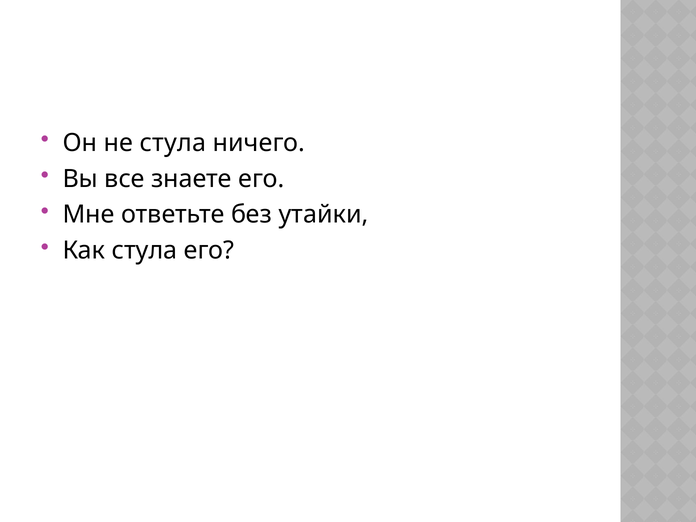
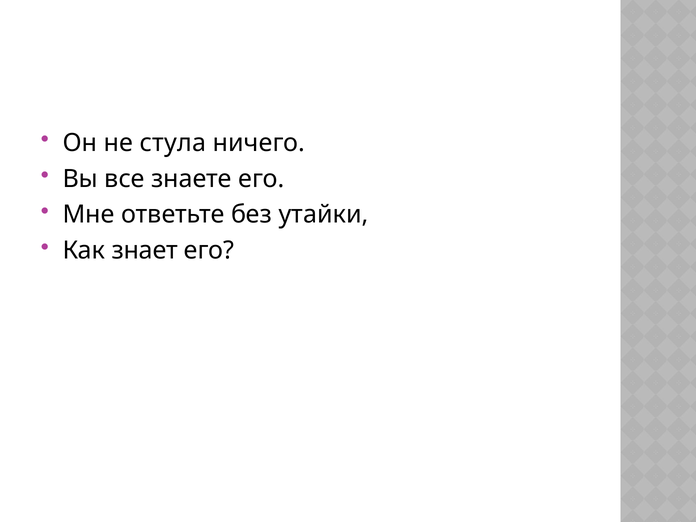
Как стула: стула -> знает
